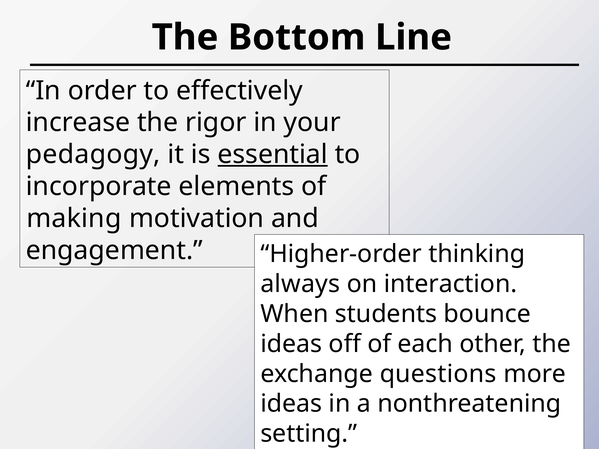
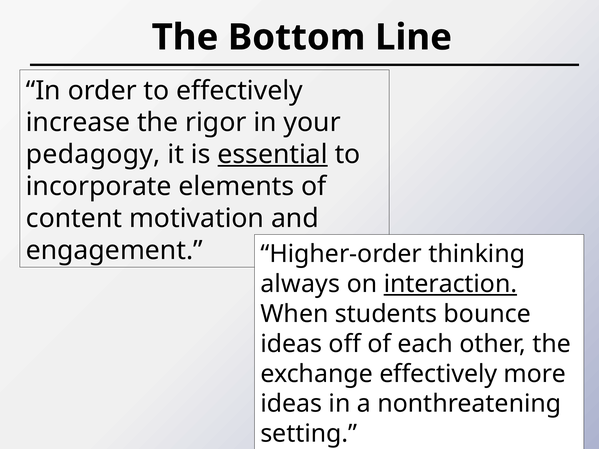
making: making -> content
interaction underline: none -> present
exchange questions: questions -> effectively
